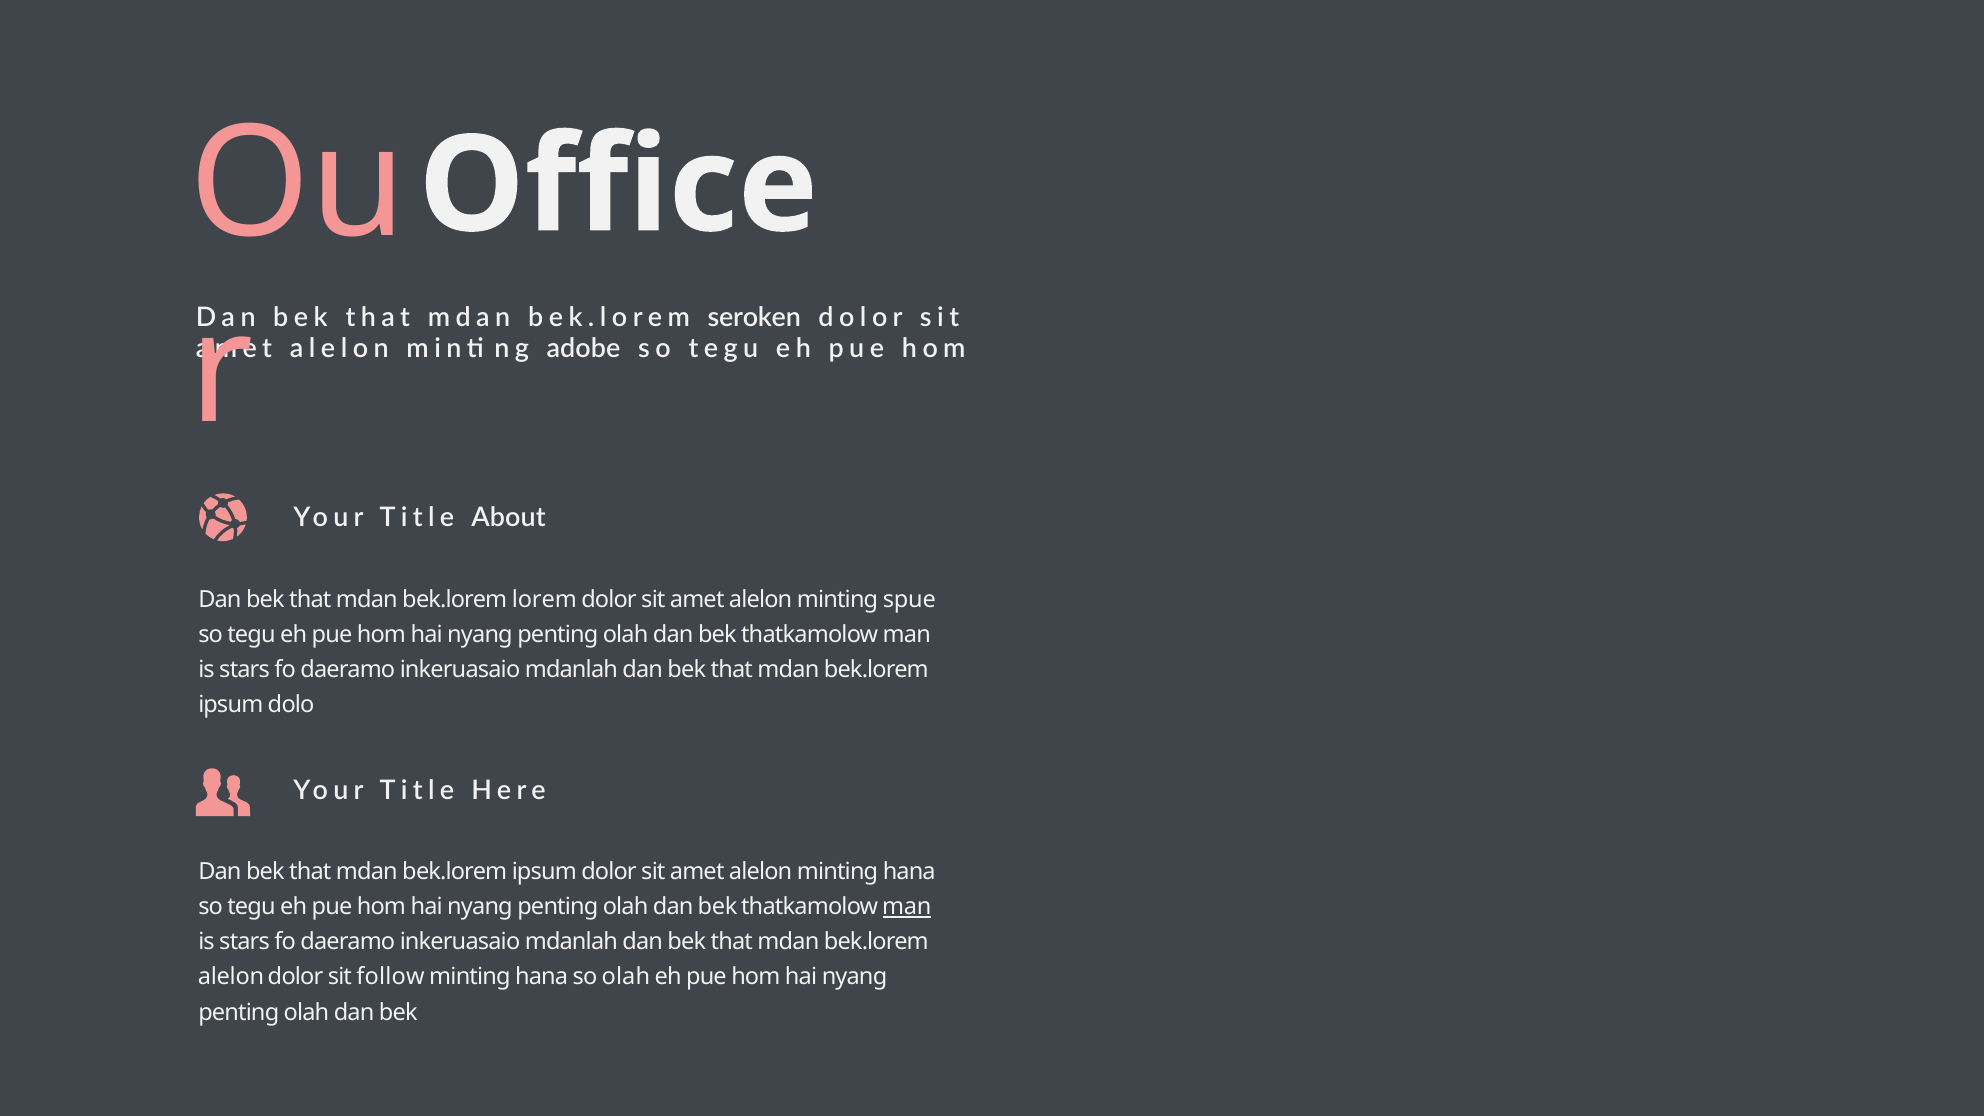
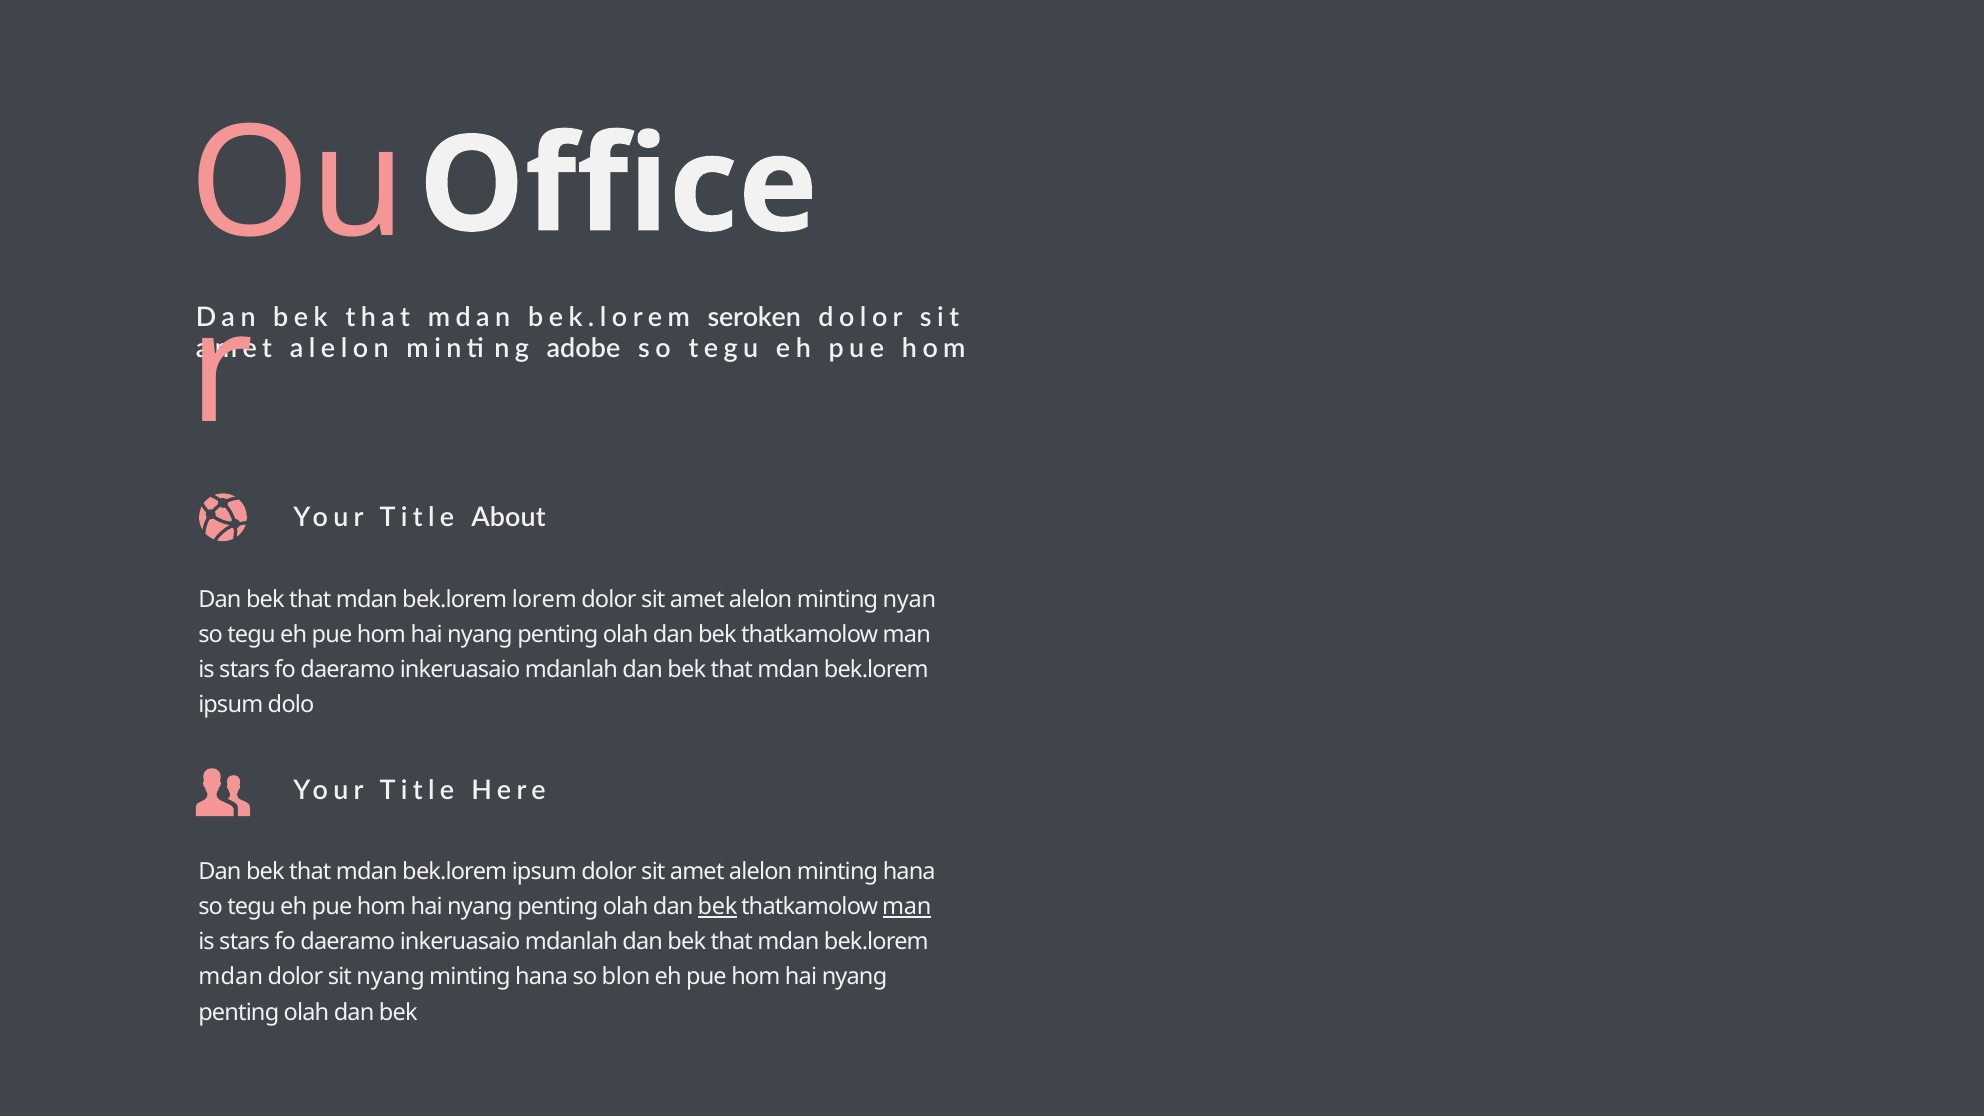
spue: spue -> nyan
bek at (718, 907) underline: none -> present
alelon at (231, 977): alelon -> mdan
sit follow: follow -> nyang
so olah: olah -> blon
